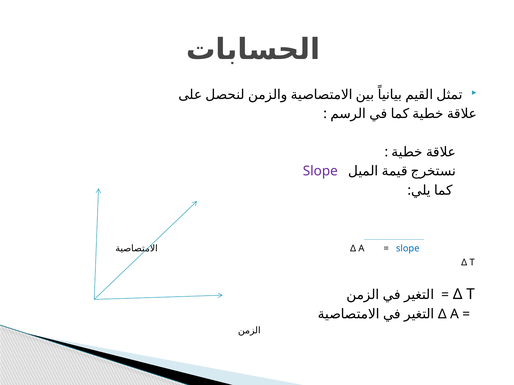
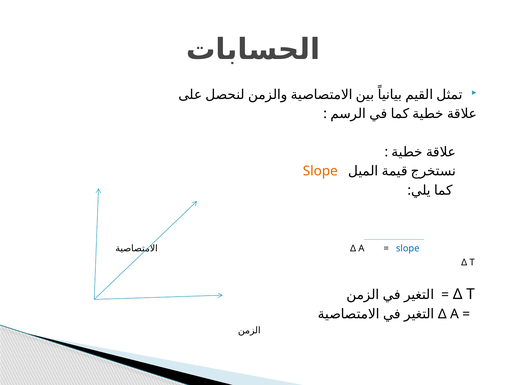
Slope at (320, 171) colour: purple -> orange
